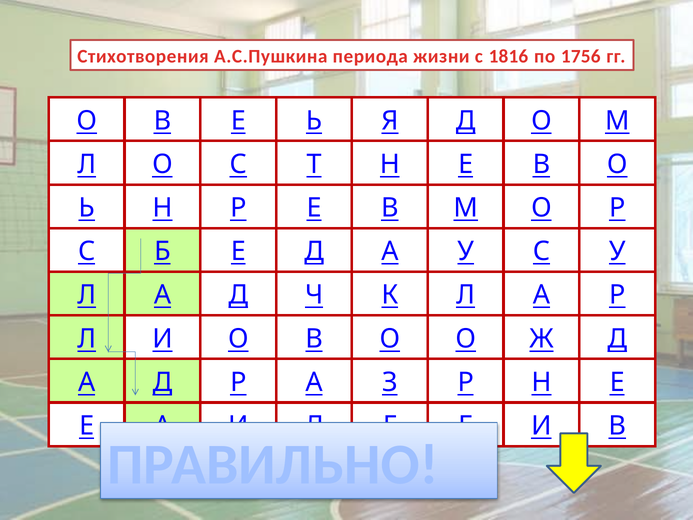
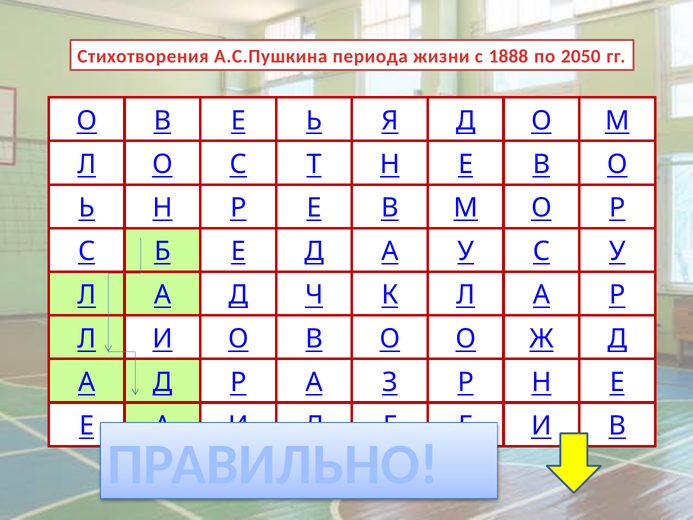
1816: 1816 -> 1888
1756: 1756 -> 2050
